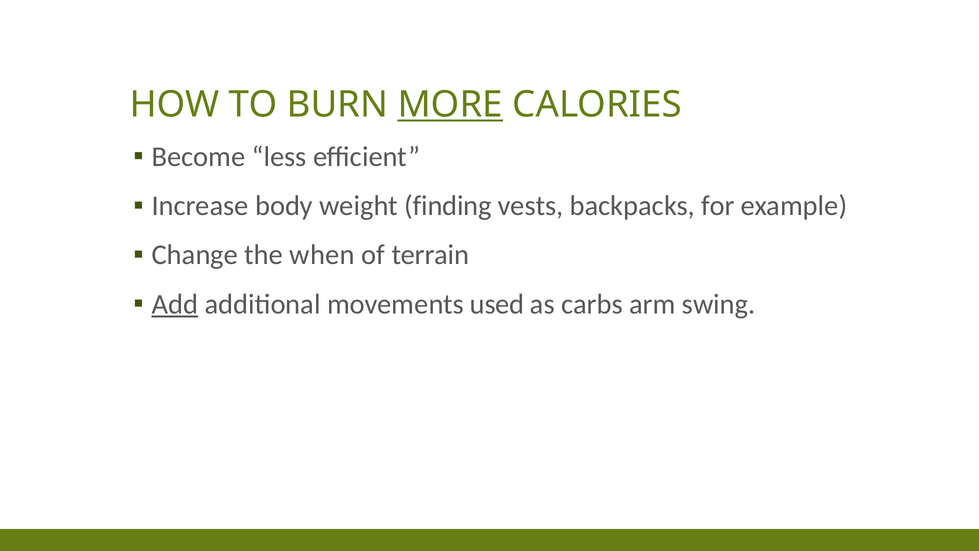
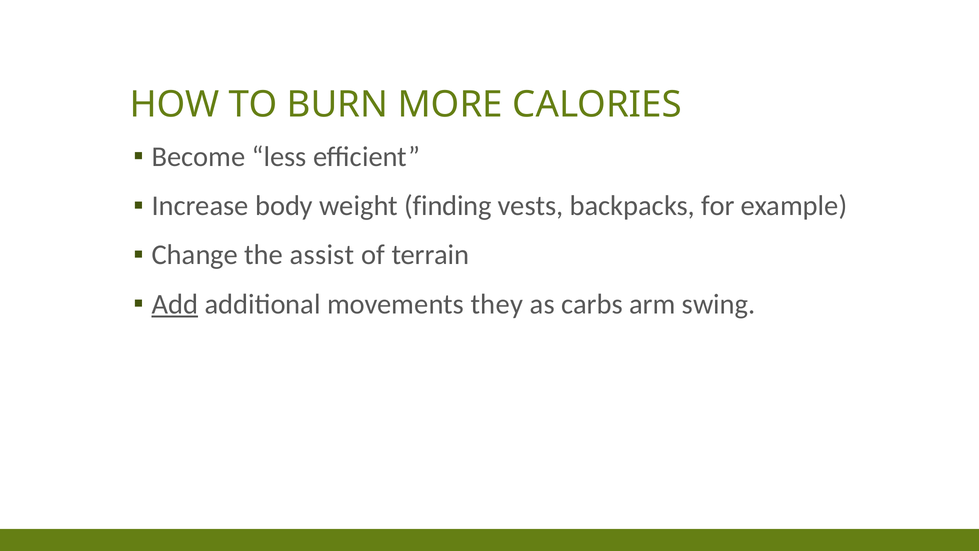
MORE underline: present -> none
when: when -> assist
used: used -> they
